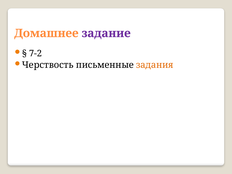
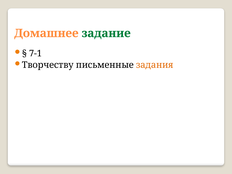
задание colour: purple -> green
7-2: 7-2 -> 7-1
Черствость: Черствость -> Творчеству
